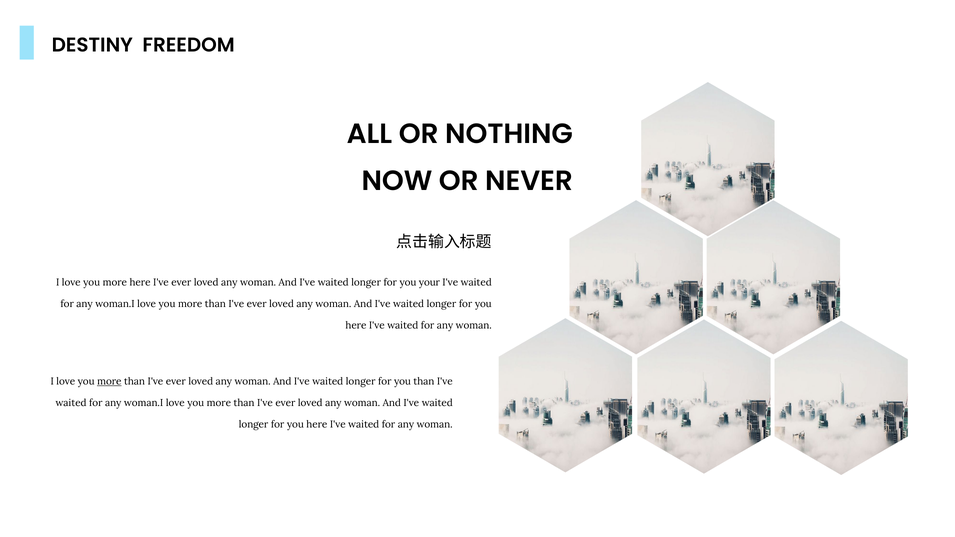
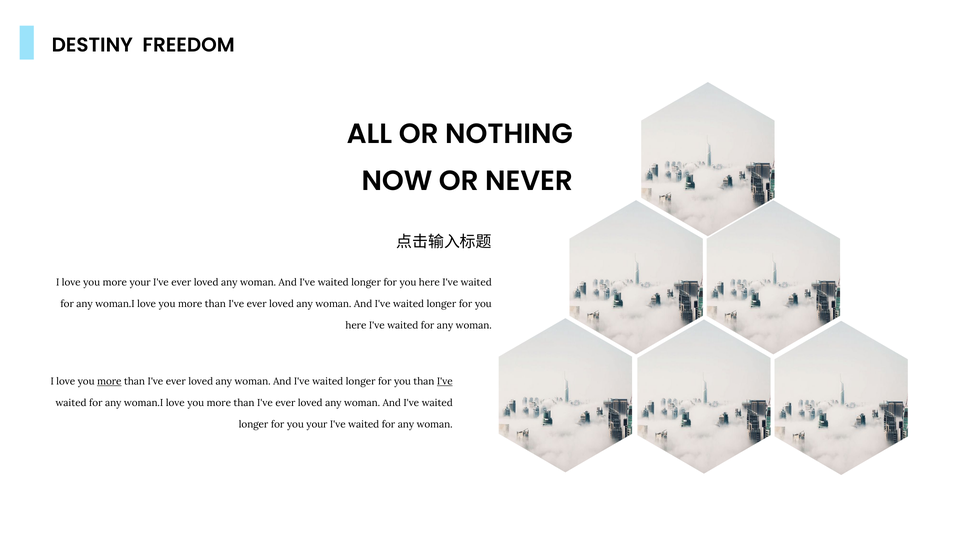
more here: here -> your
your at (429, 282): your -> here
I've at (445, 382) underline: none -> present
here at (317, 425): here -> your
